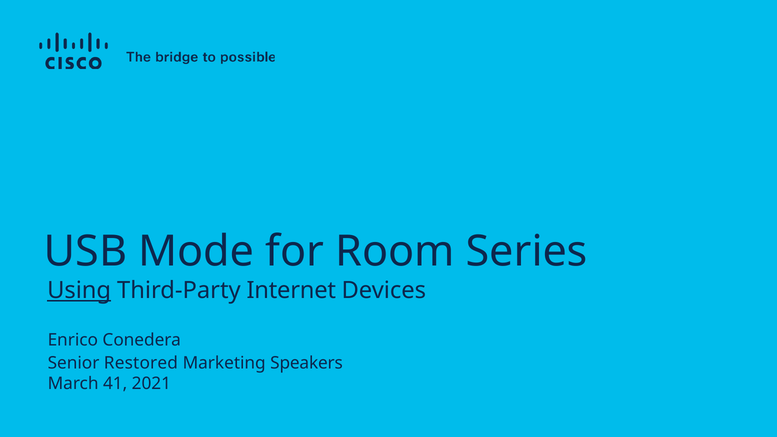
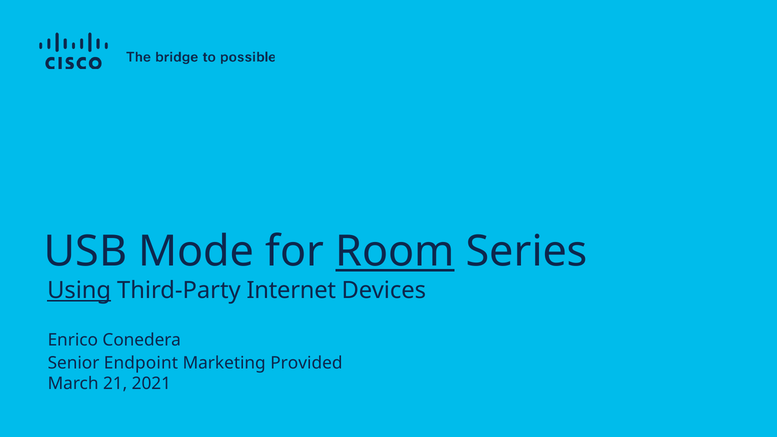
Room underline: none -> present
Restored: Restored -> Endpoint
Speakers: Speakers -> Provided
41: 41 -> 21
